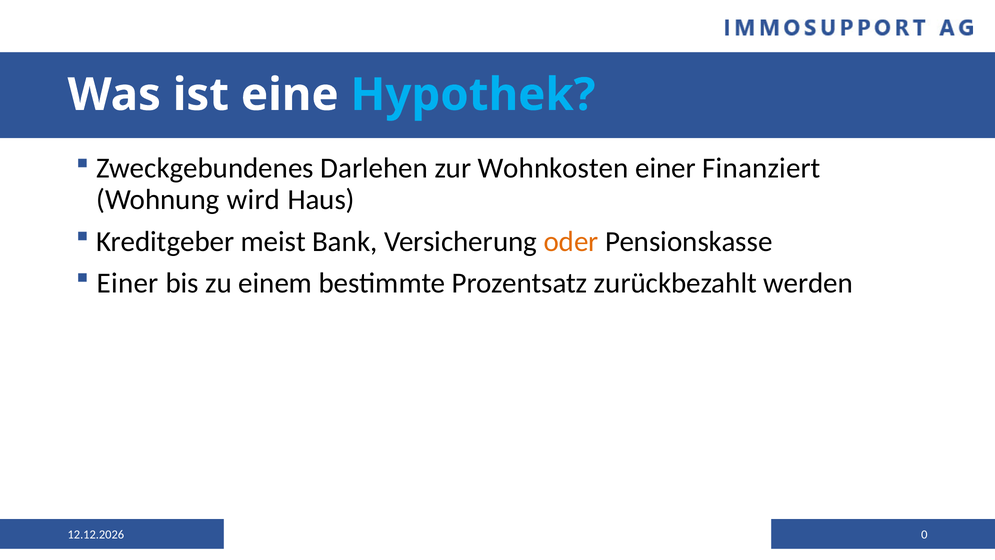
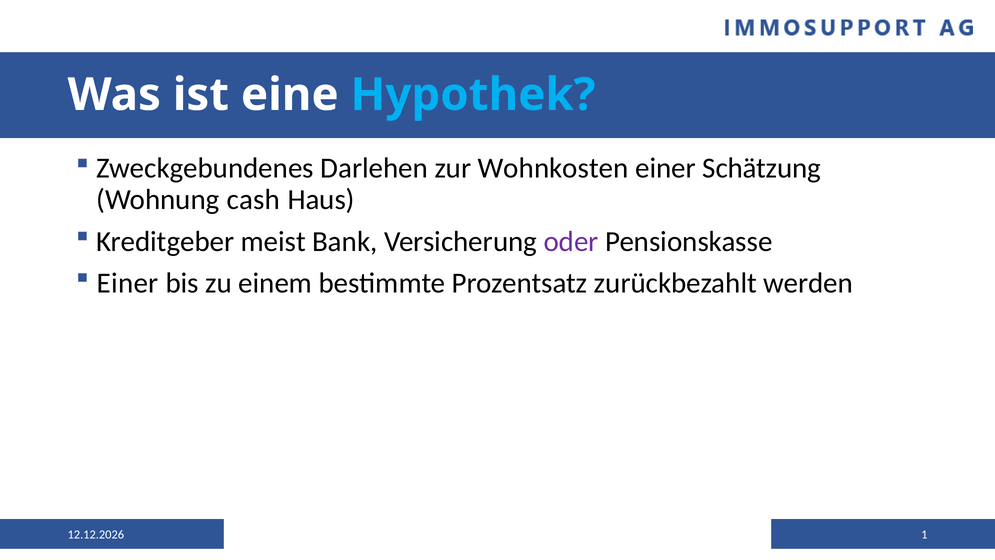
Finanziert: Finanziert -> Schätzung
wird: wird -> cash
oder colour: orange -> purple
0: 0 -> 1
